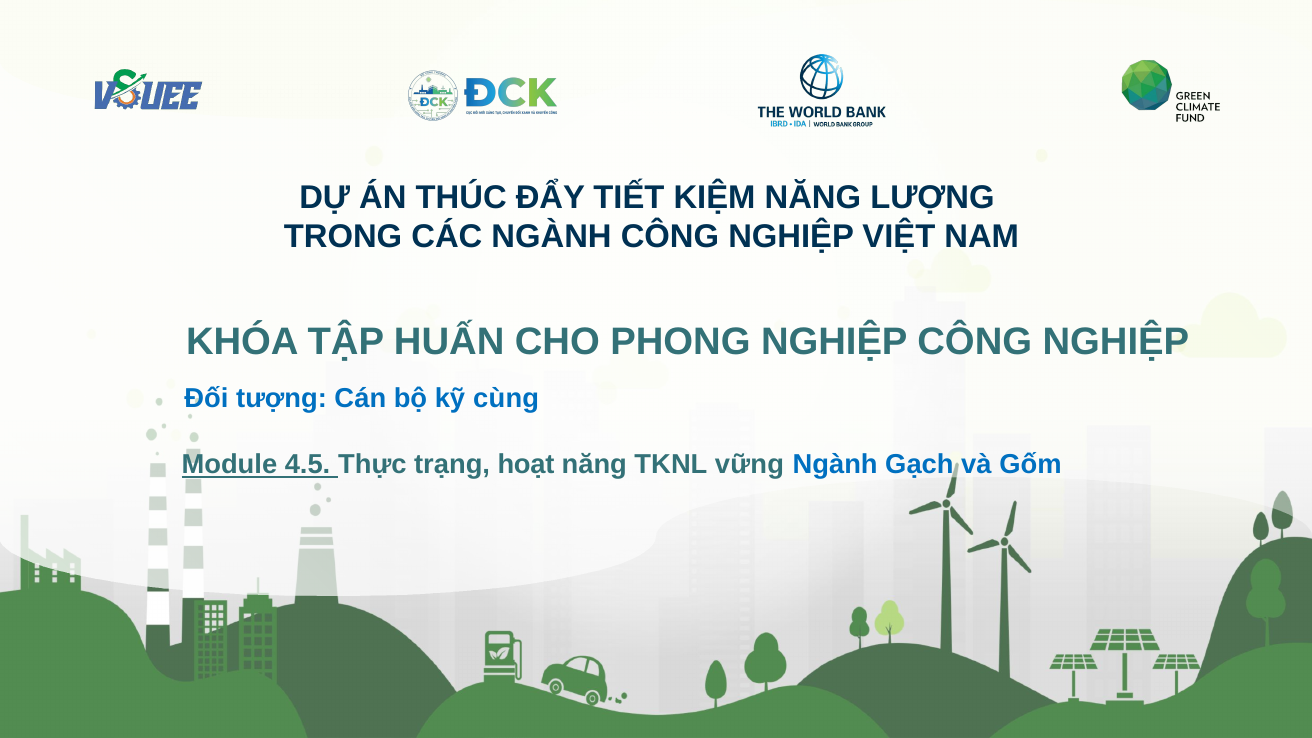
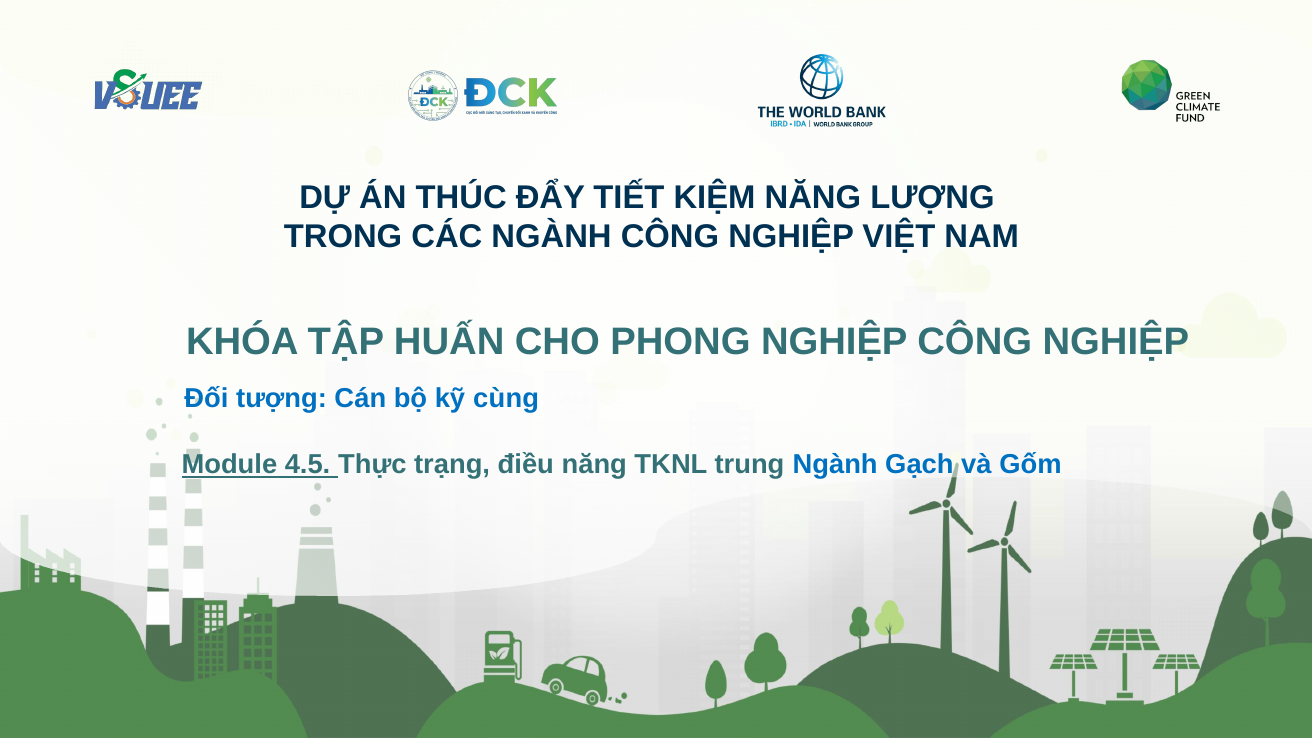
hoạt: hoạt -> điều
vững: vững -> trung
